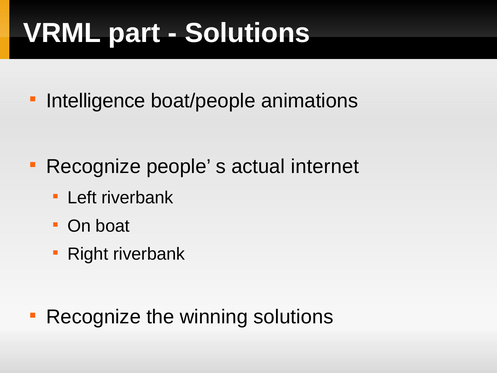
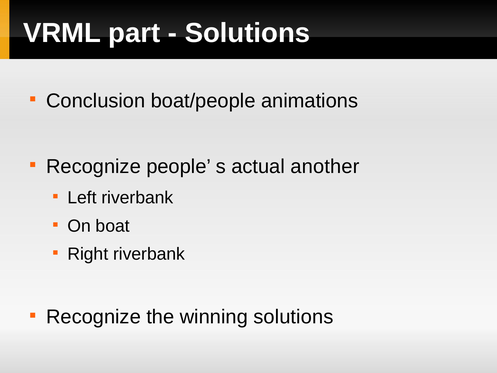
Intelligence: Intelligence -> Conclusion
internet: internet -> another
